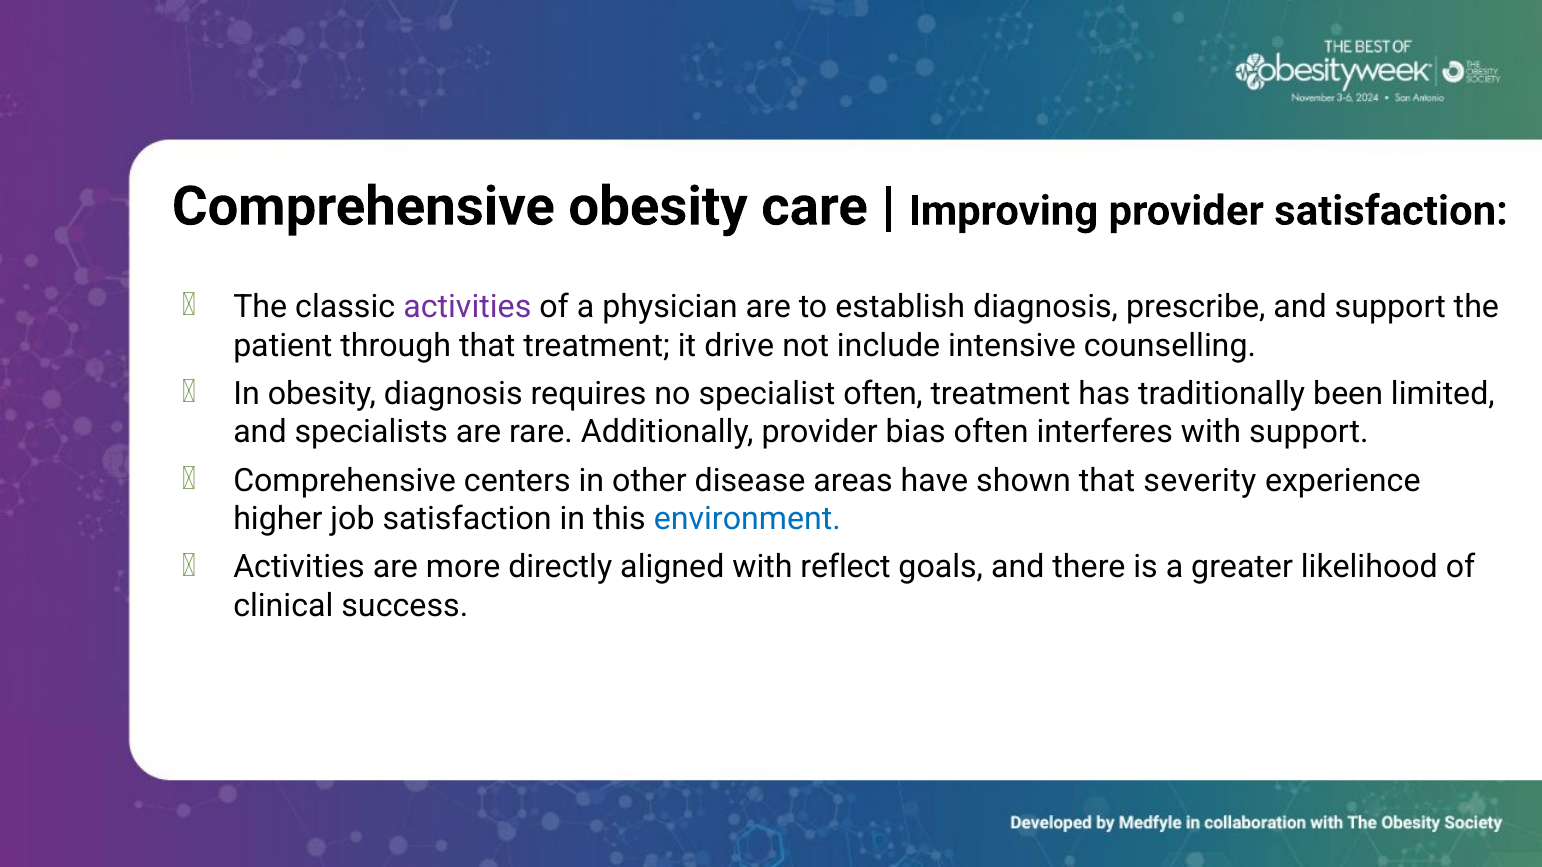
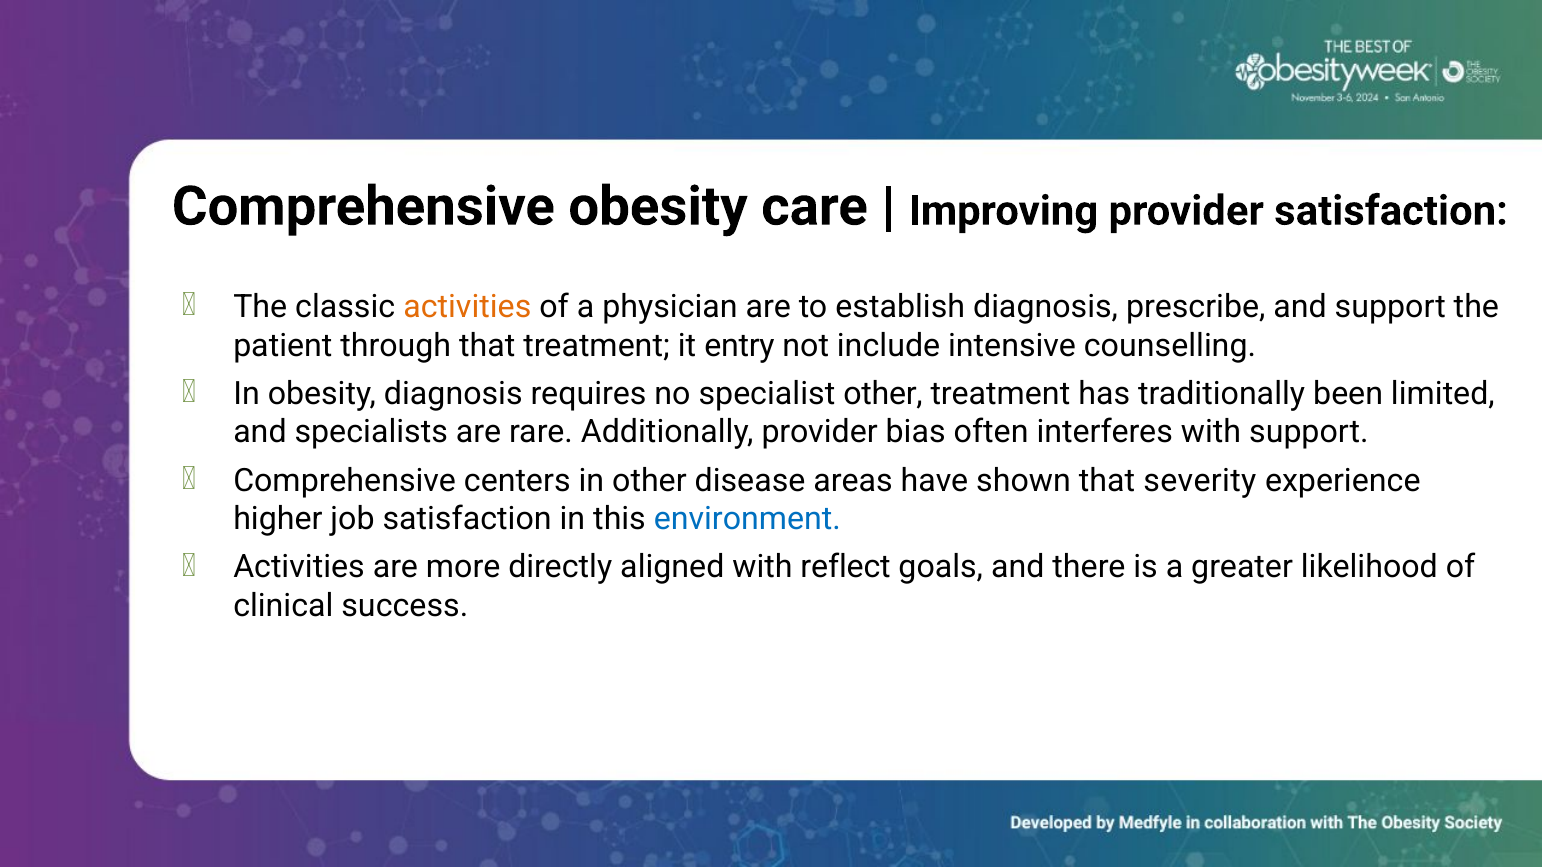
activities at (467, 307) colour: purple -> orange
drive: drive -> entry
specialist often: often -> other
